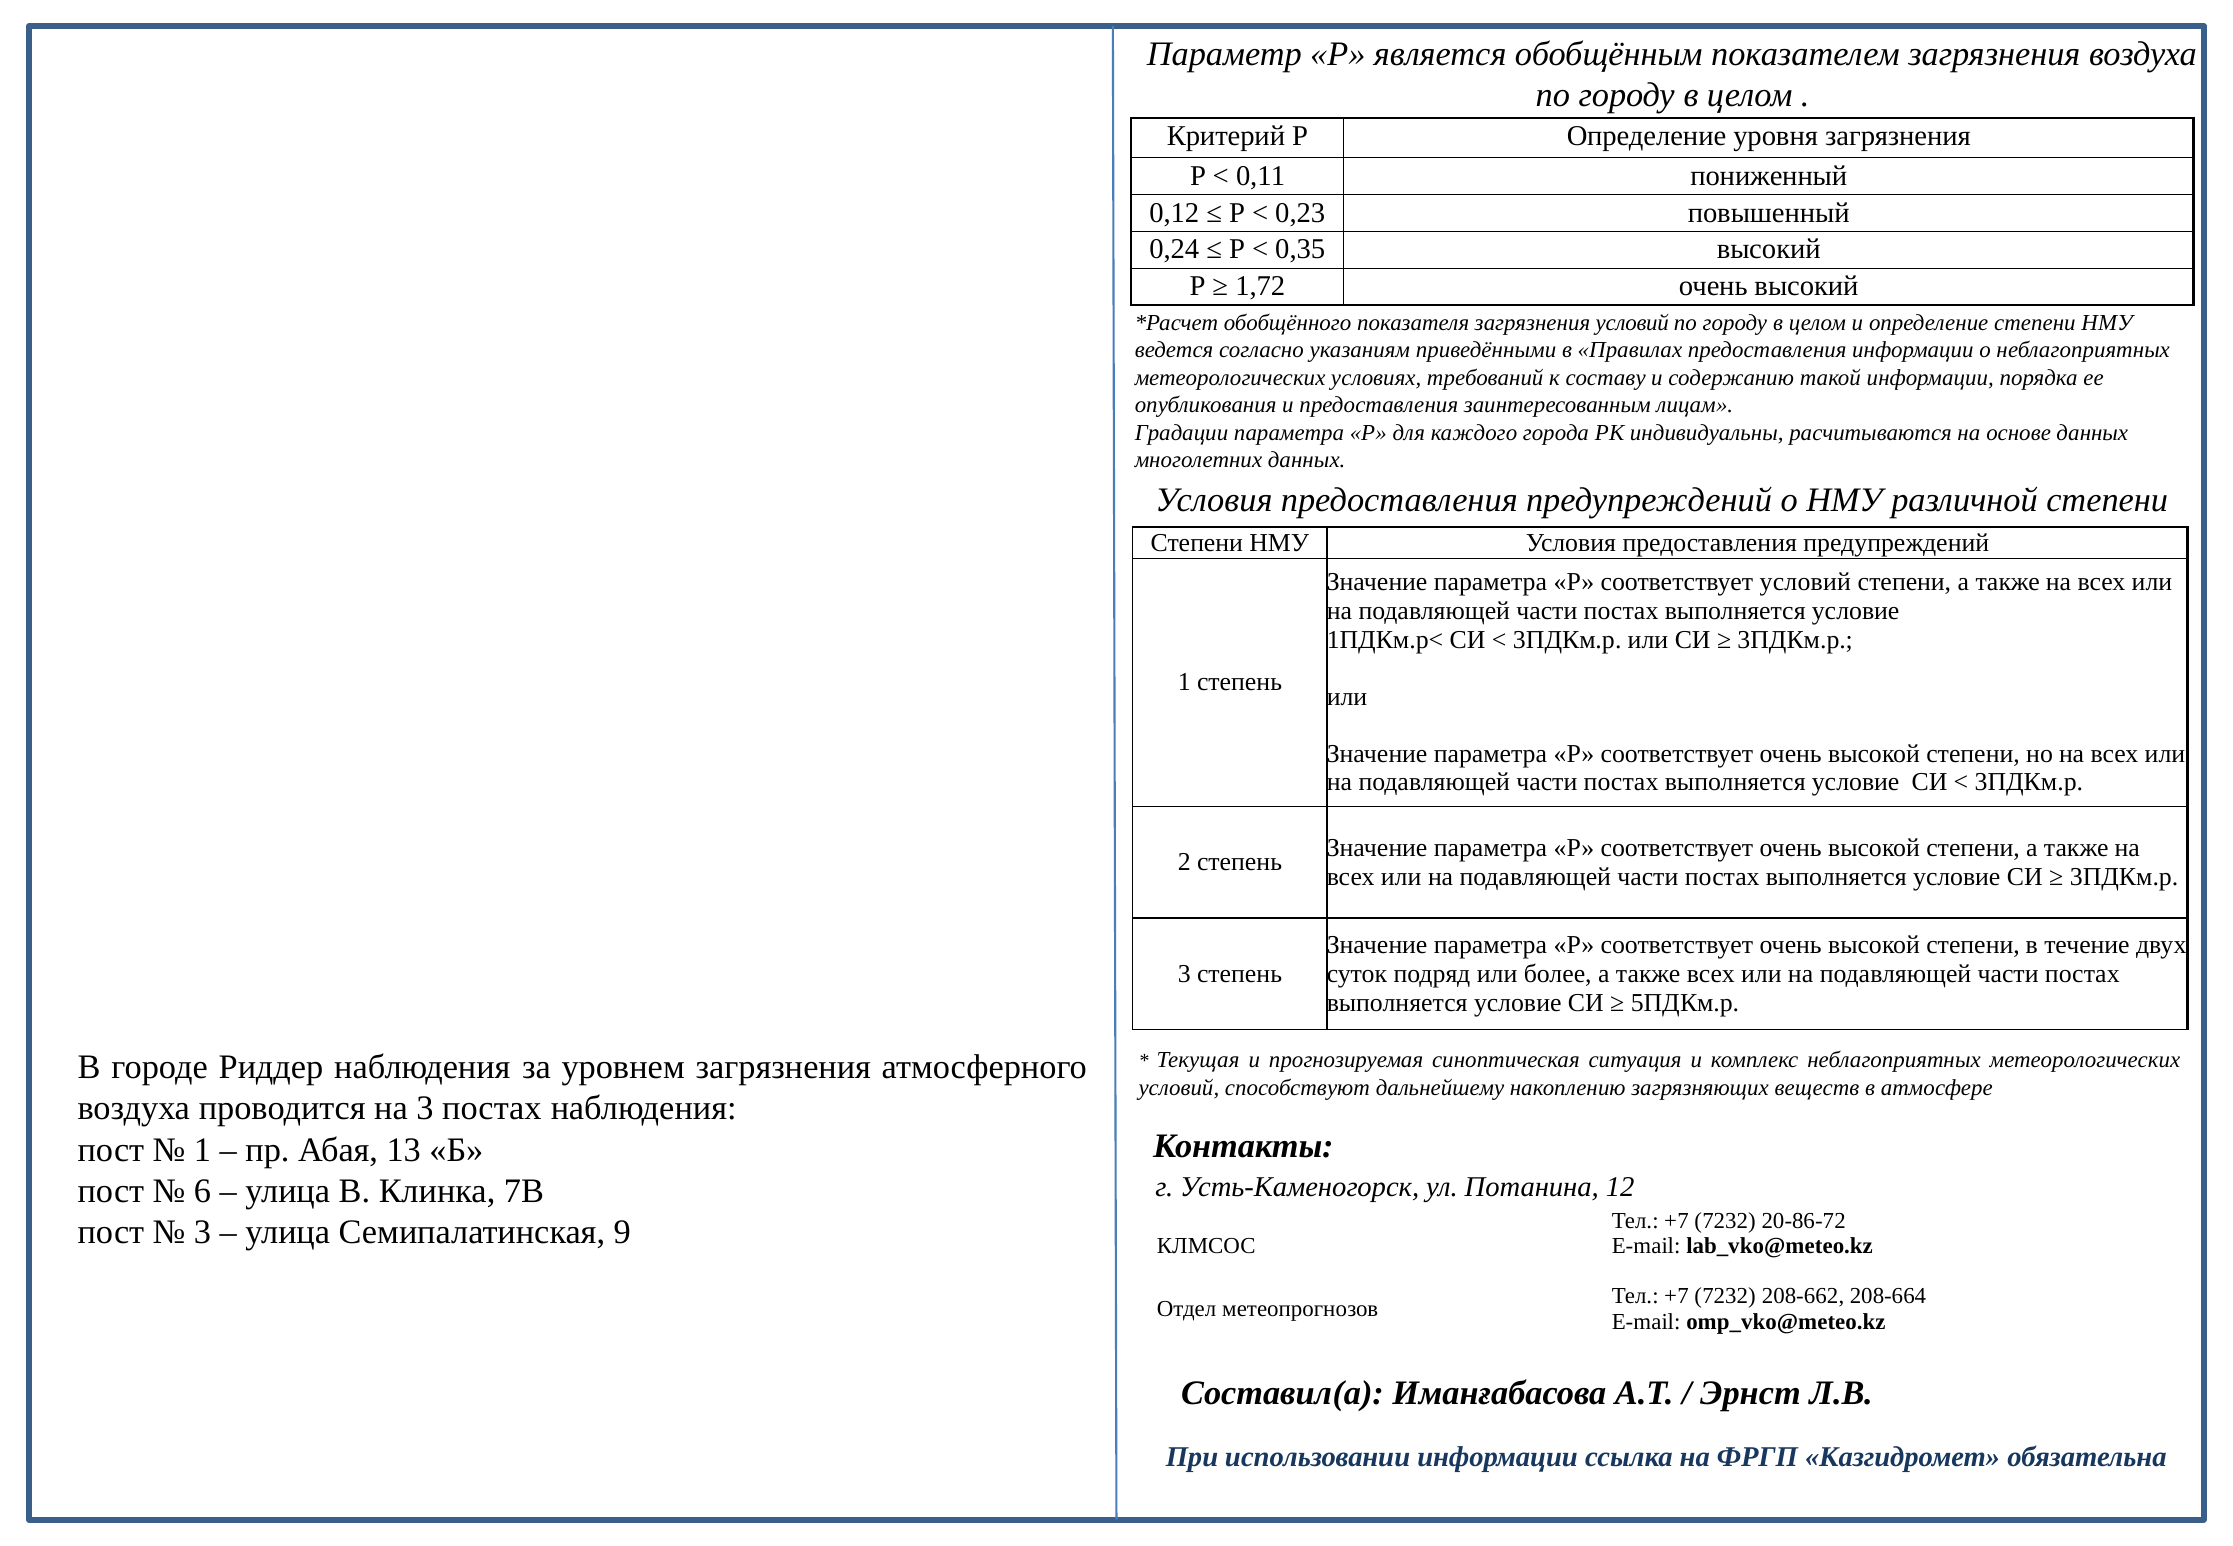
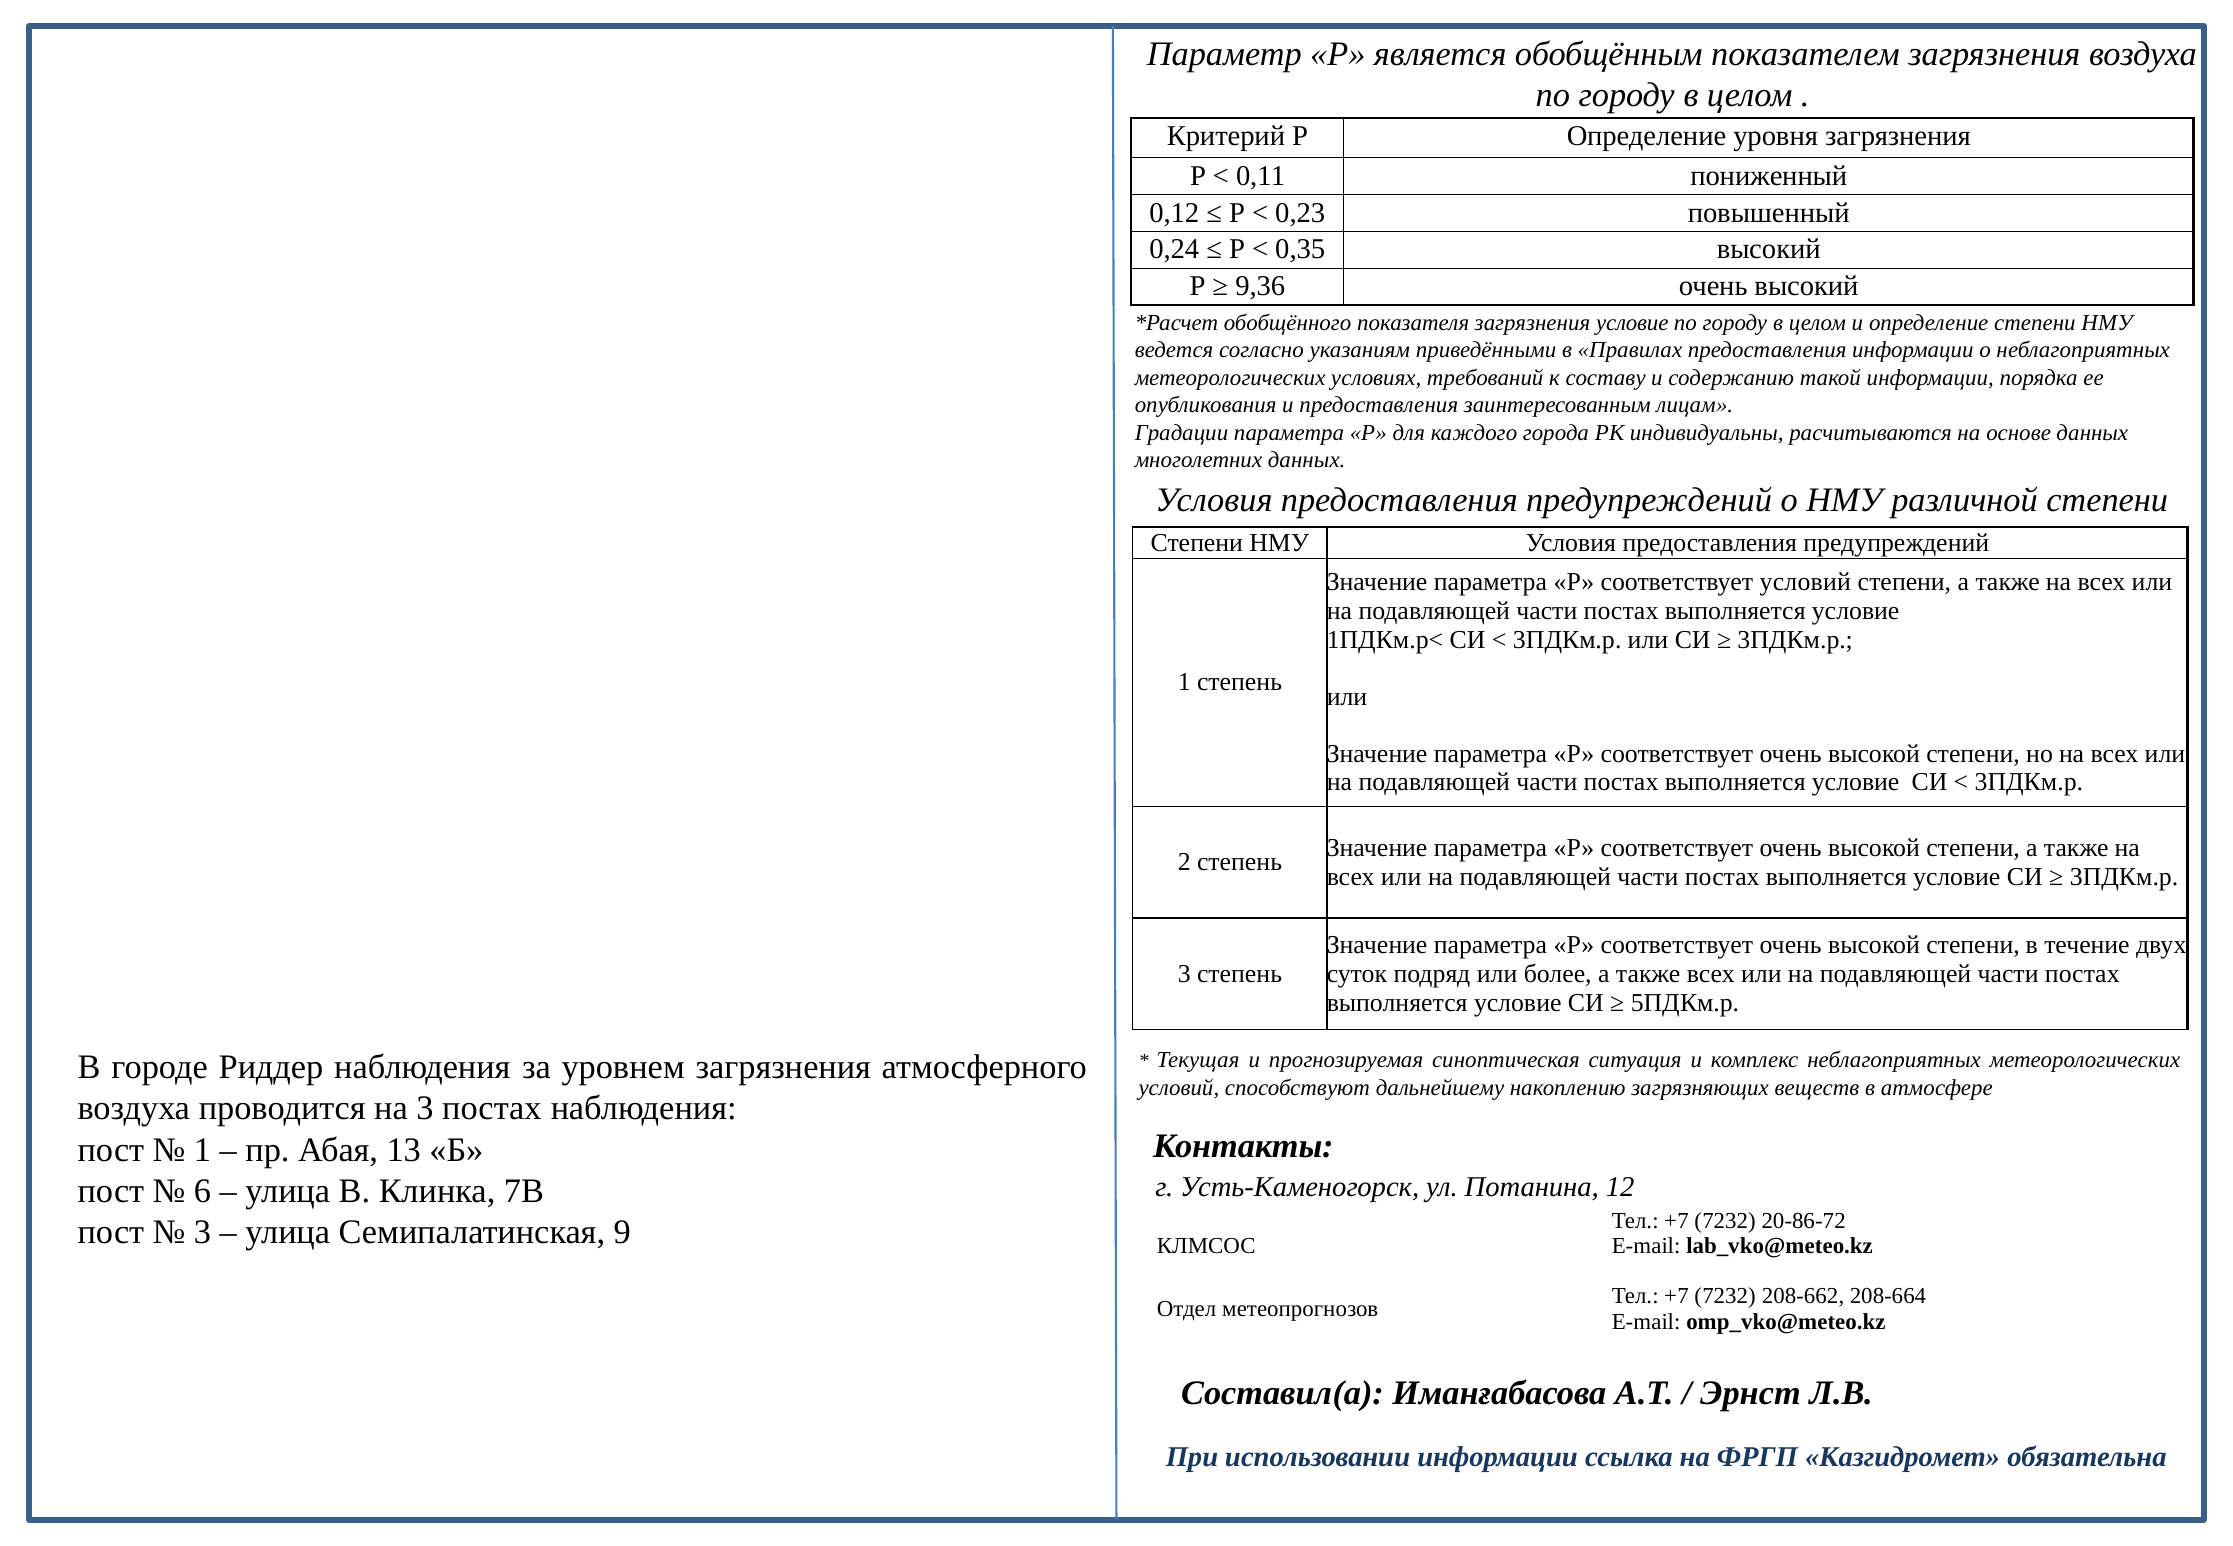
1,72: 1,72 -> 9,36
загрязнения условий: условий -> условие
